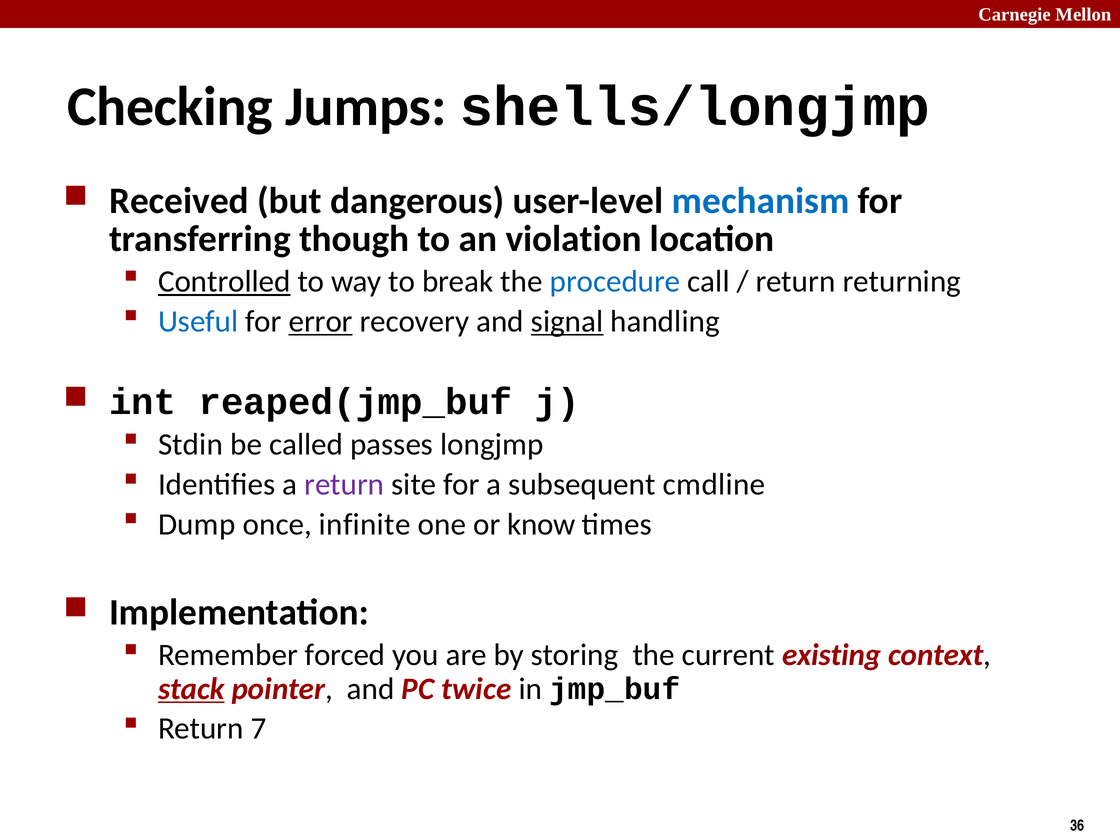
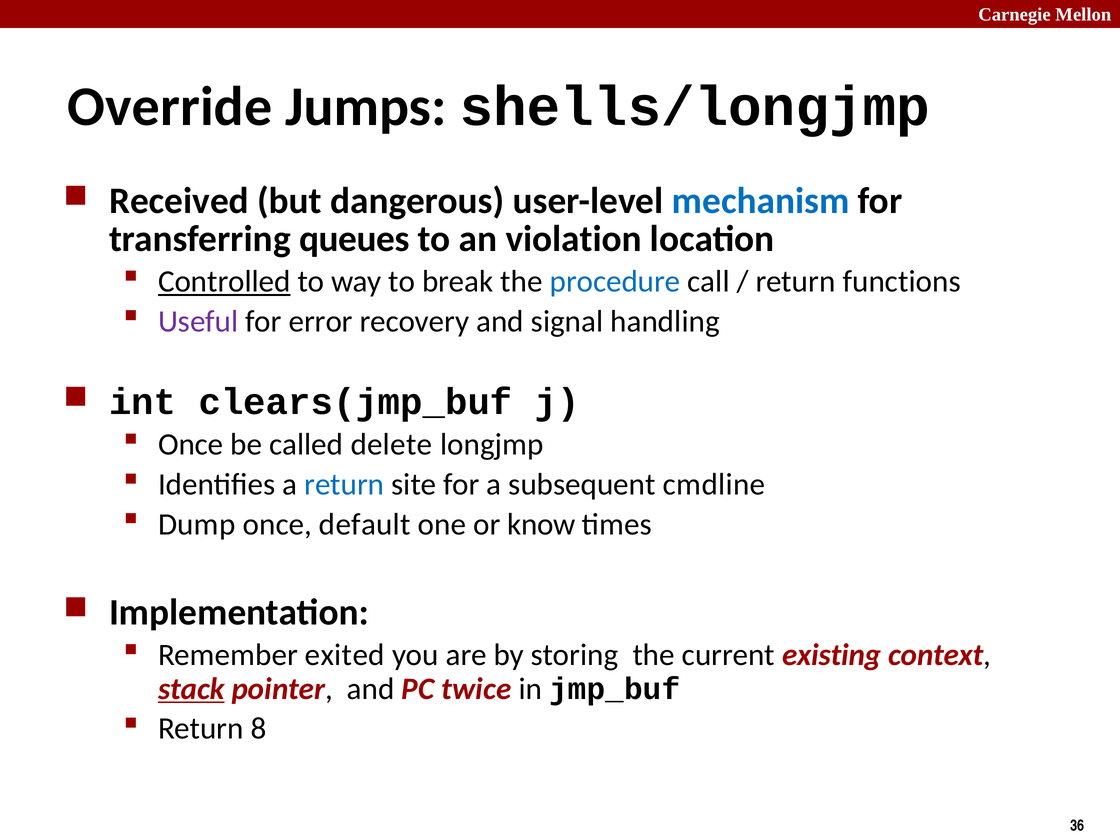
Checking: Checking -> Override
though: though -> queues
returning: returning -> functions
Useful colour: blue -> purple
error underline: present -> none
signal underline: present -> none
reaped(jmp_buf: reaped(jmp_buf -> clears(jmp_buf
Stdin at (191, 445): Stdin -> Once
passes: passes -> delete
return at (344, 485) colour: purple -> blue
infinite: infinite -> default
forced: forced -> exited
7: 7 -> 8
